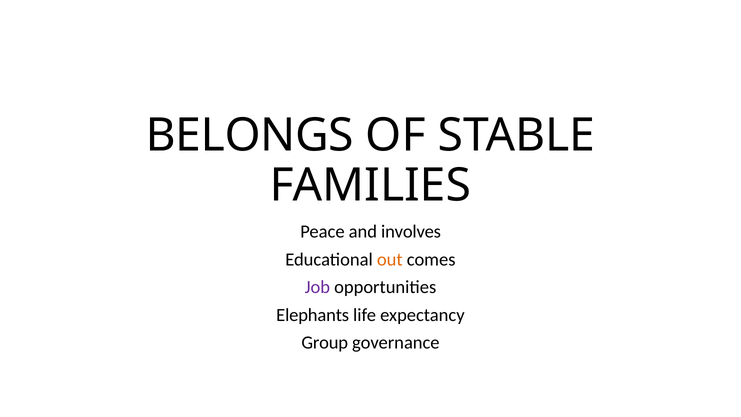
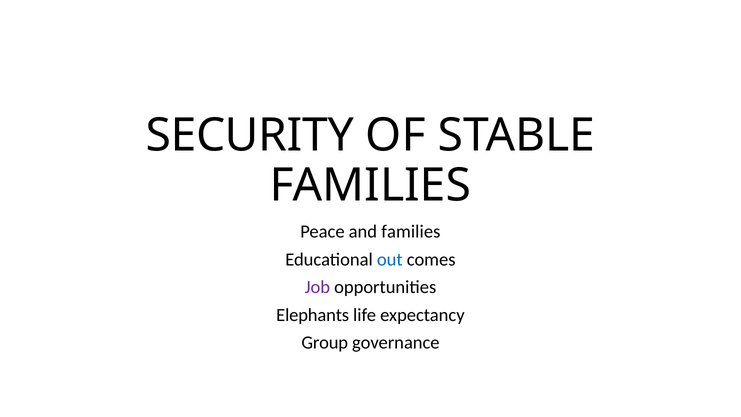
BELONGS: BELONGS -> SECURITY
and involves: involves -> families
out colour: orange -> blue
